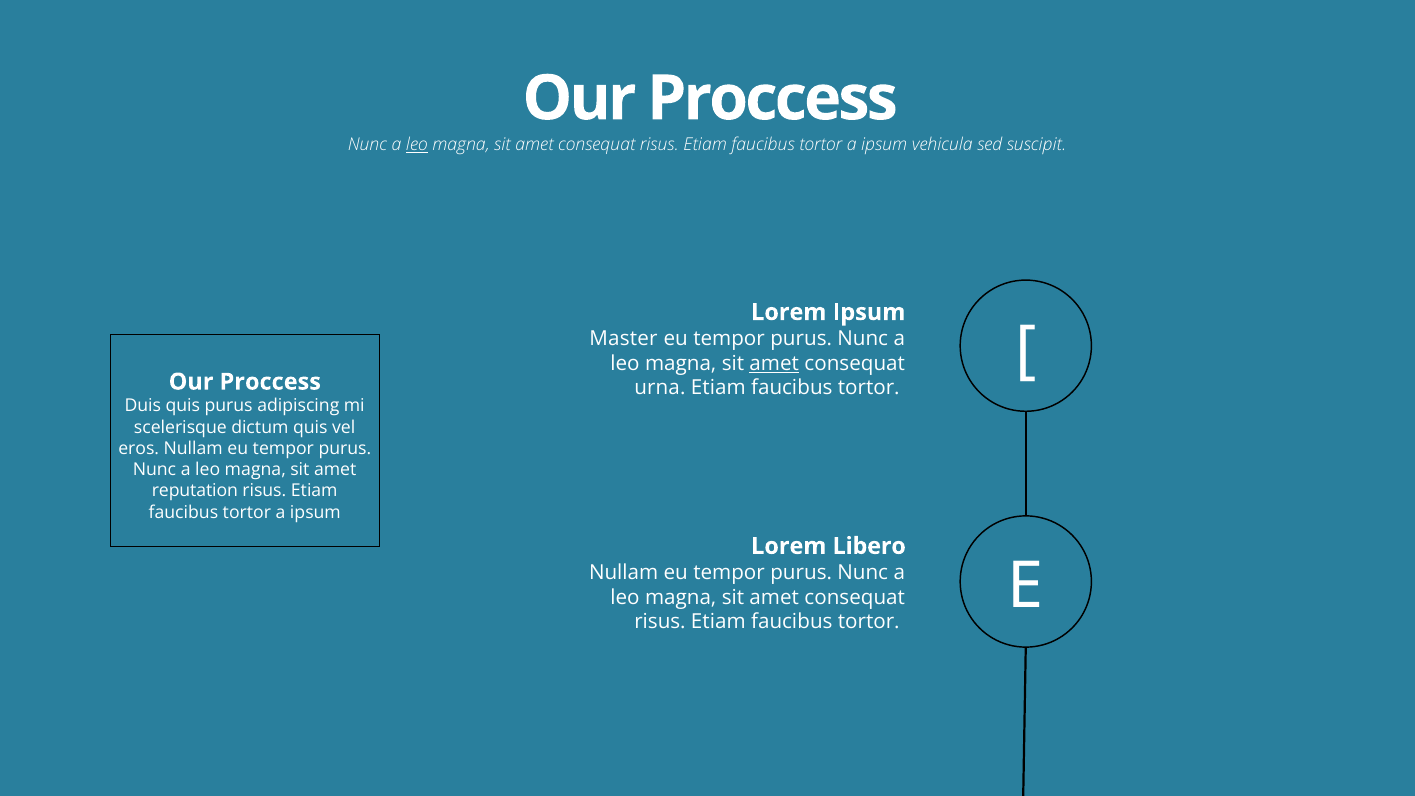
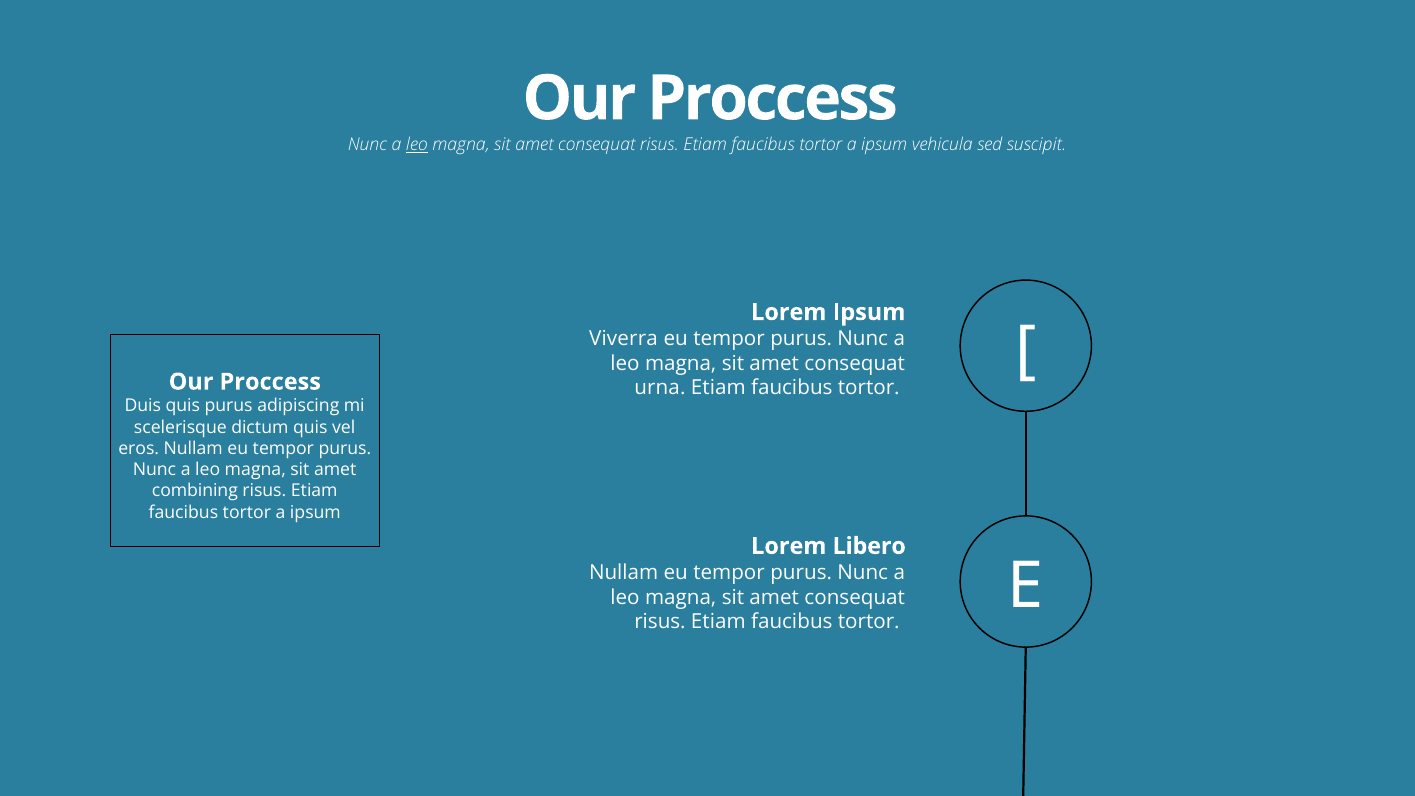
Master: Master -> Viverra
amet at (774, 363) underline: present -> none
reputation: reputation -> combining
